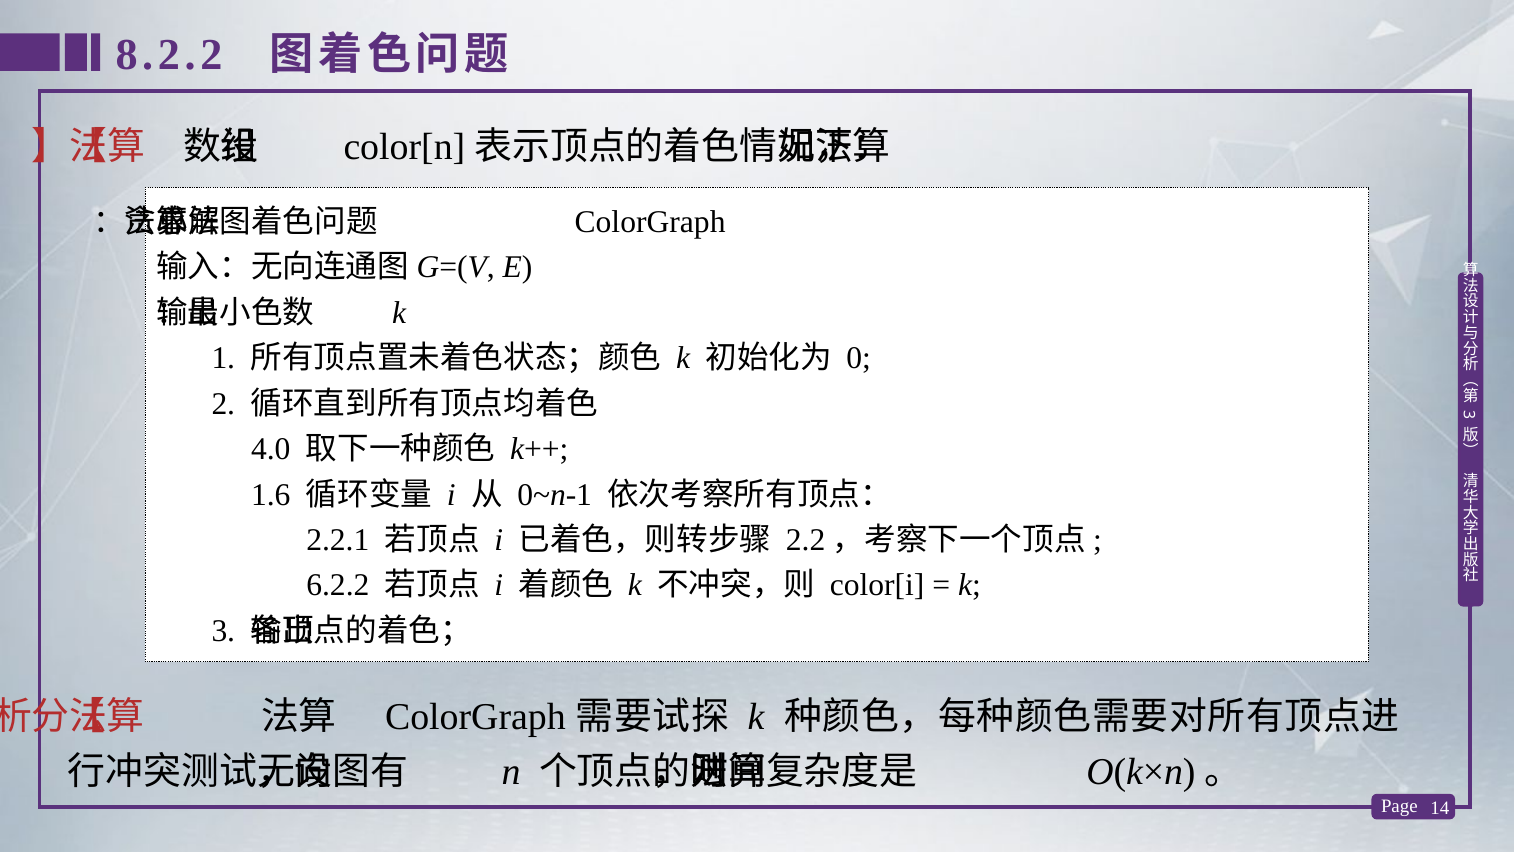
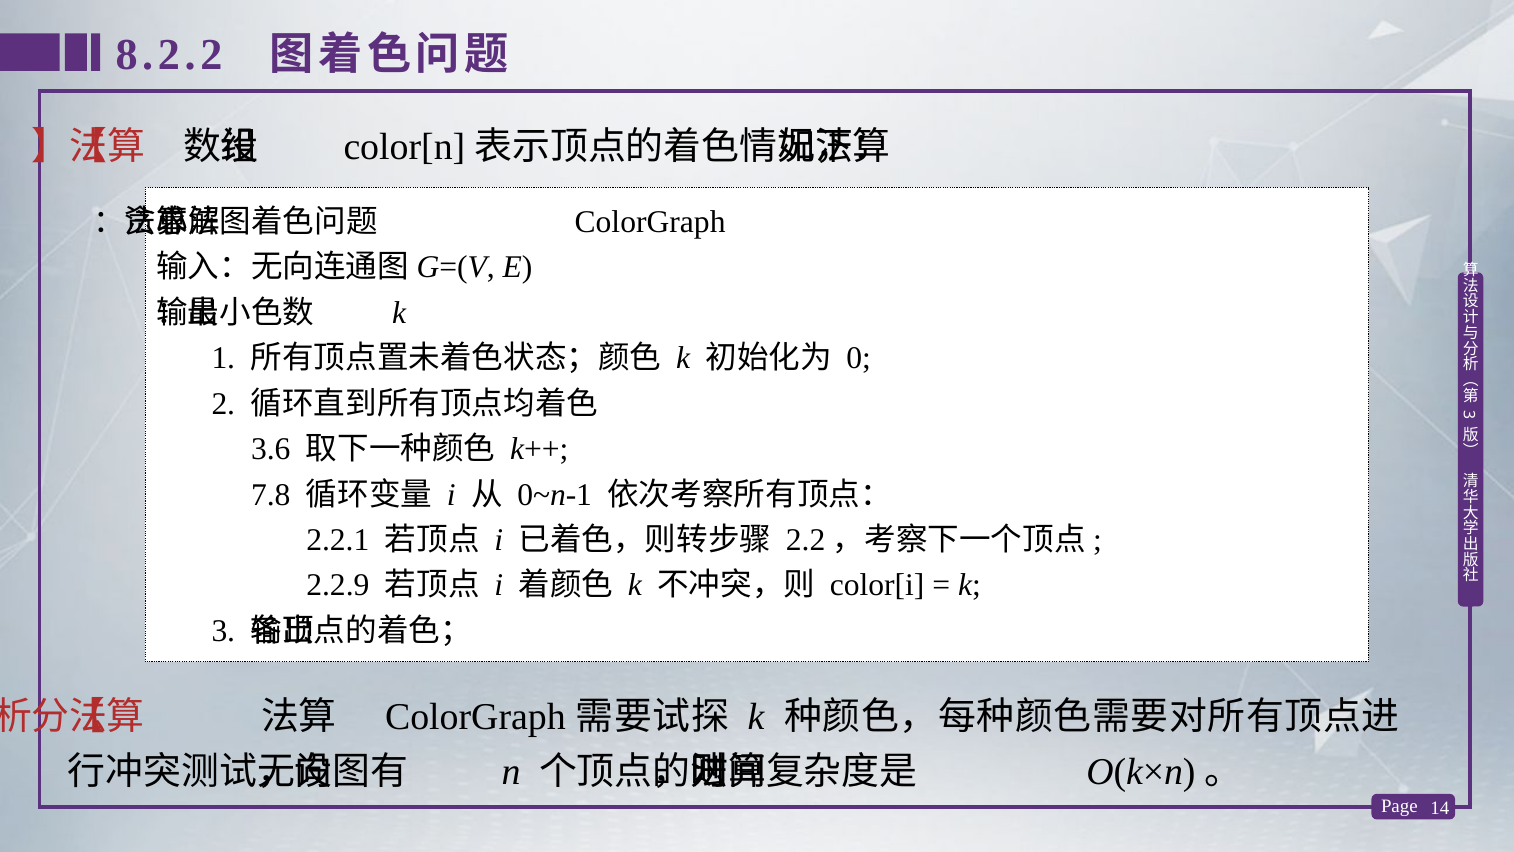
4.0: 4.0 -> 3.6
1.6: 1.6 -> 7.8
6.2.2: 6.2.2 -> 2.2.9
